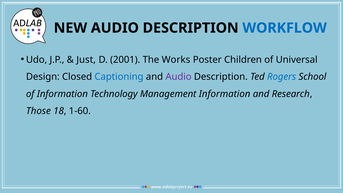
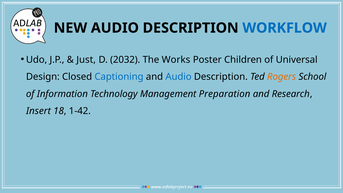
2001: 2001 -> 2032
Audio at (179, 77) colour: purple -> blue
Rogers colour: blue -> orange
Management Information: Information -> Preparation
Those: Those -> Insert
1-60: 1-60 -> 1-42
